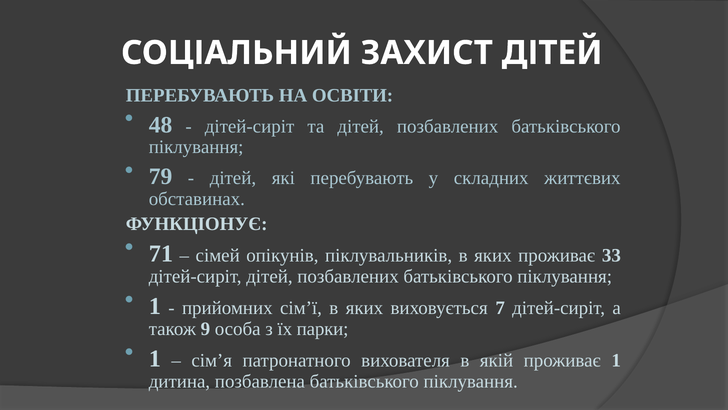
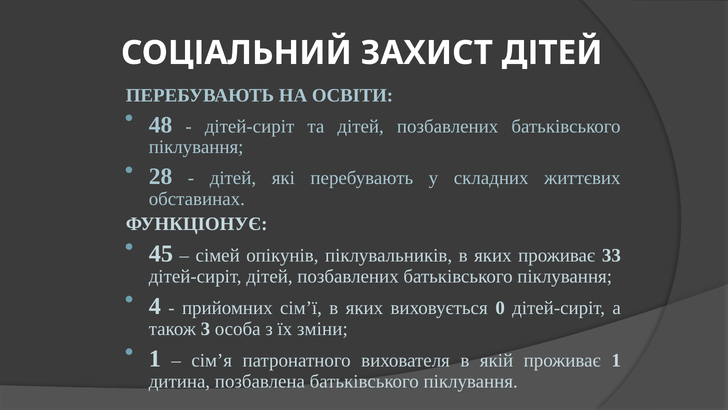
79: 79 -> 28
71: 71 -> 45
1 at (155, 306): 1 -> 4
7: 7 -> 0
9: 9 -> 3
парки: парки -> зміни
